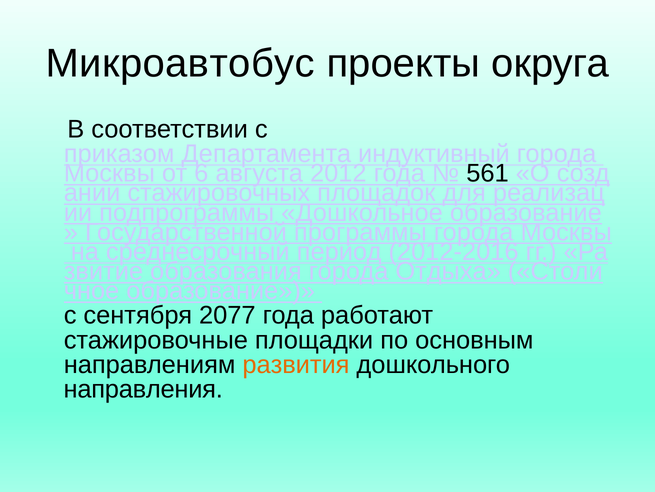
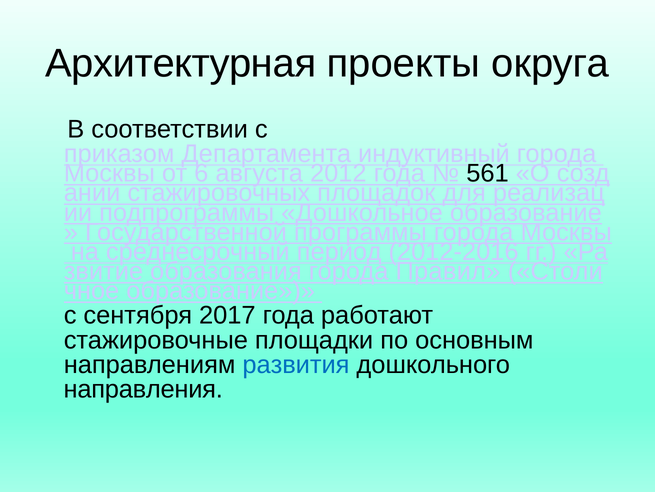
Микроавтобус: Микроавтобус -> Архитектурная
Отдыха: Отдыха -> Правил
2077: 2077 -> 2017
развития colour: orange -> blue
